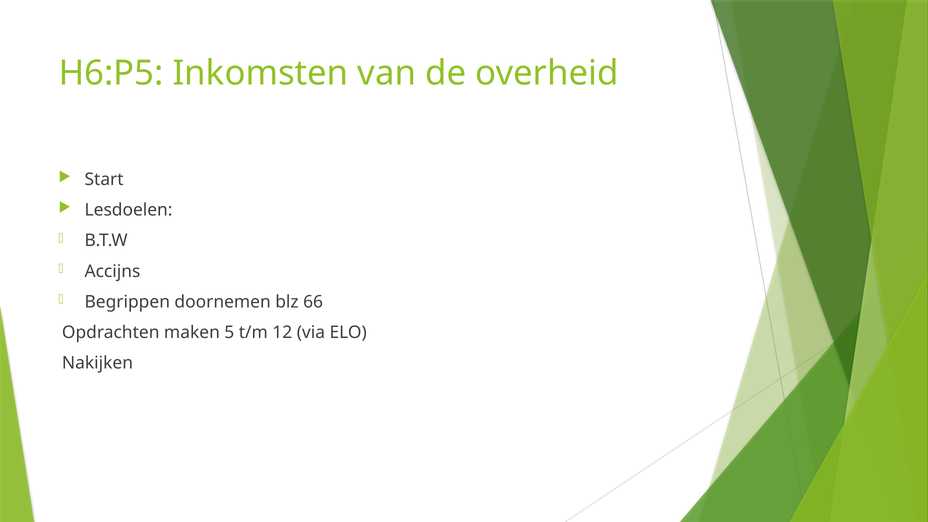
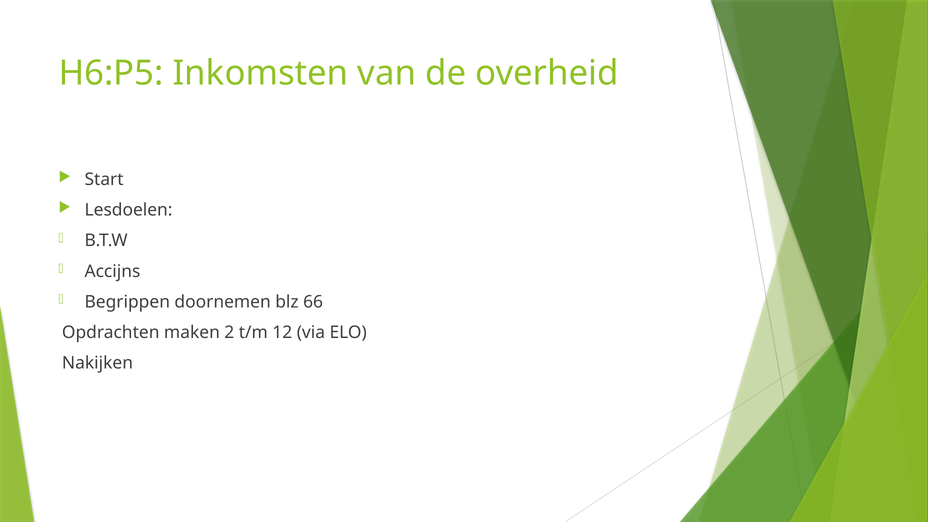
5: 5 -> 2
